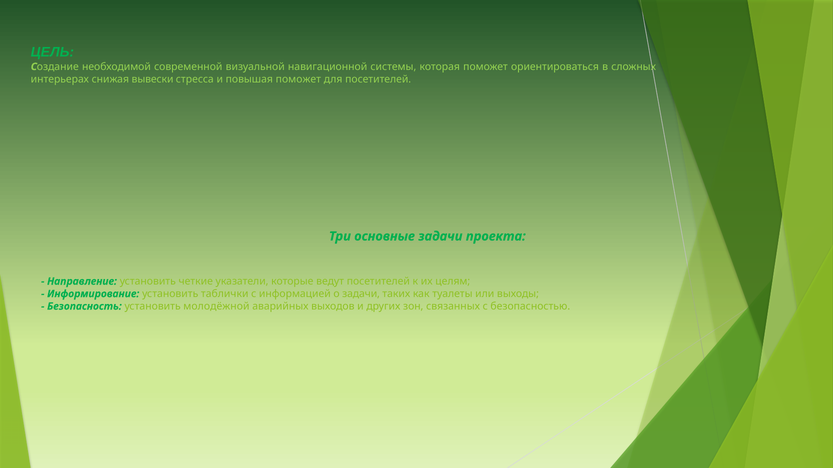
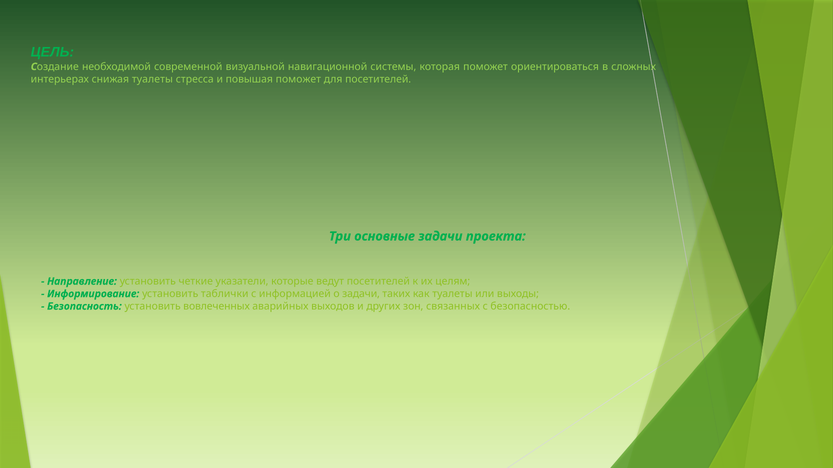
снижая вывески: вывески -> туалеты
молодёжной: молодёжной -> вовлеченных
